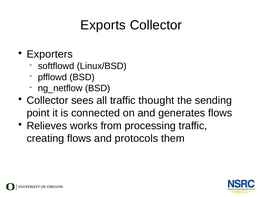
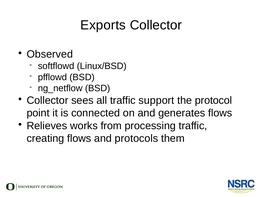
Exporters: Exporters -> Observed
thought: thought -> support
sending: sending -> protocol
